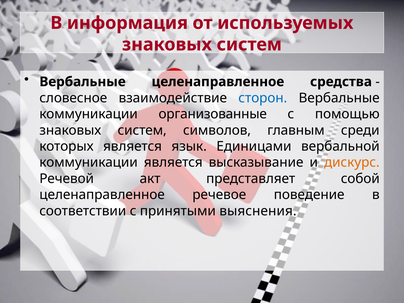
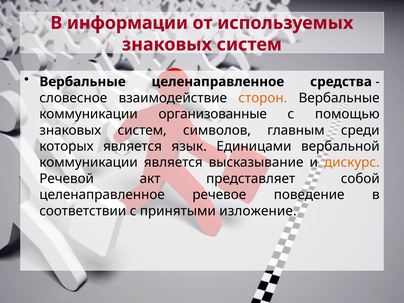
информация: информация -> информации
сторон colour: blue -> orange
выяснения: выяснения -> изложение
